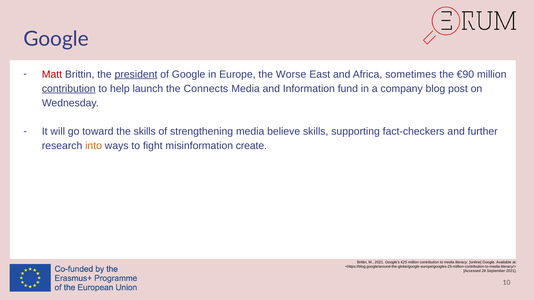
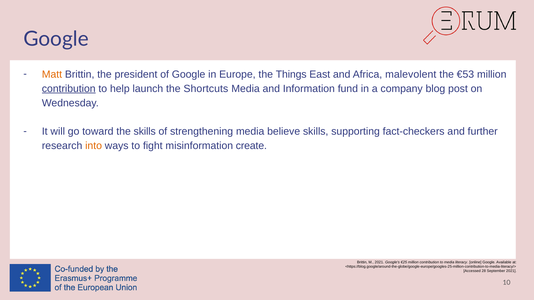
Matt colour: red -> orange
president underline: present -> none
Worse: Worse -> Things
sometimes: sometimes -> malevolent
€90: €90 -> €53
Connects: Connects -> Shortcuts
